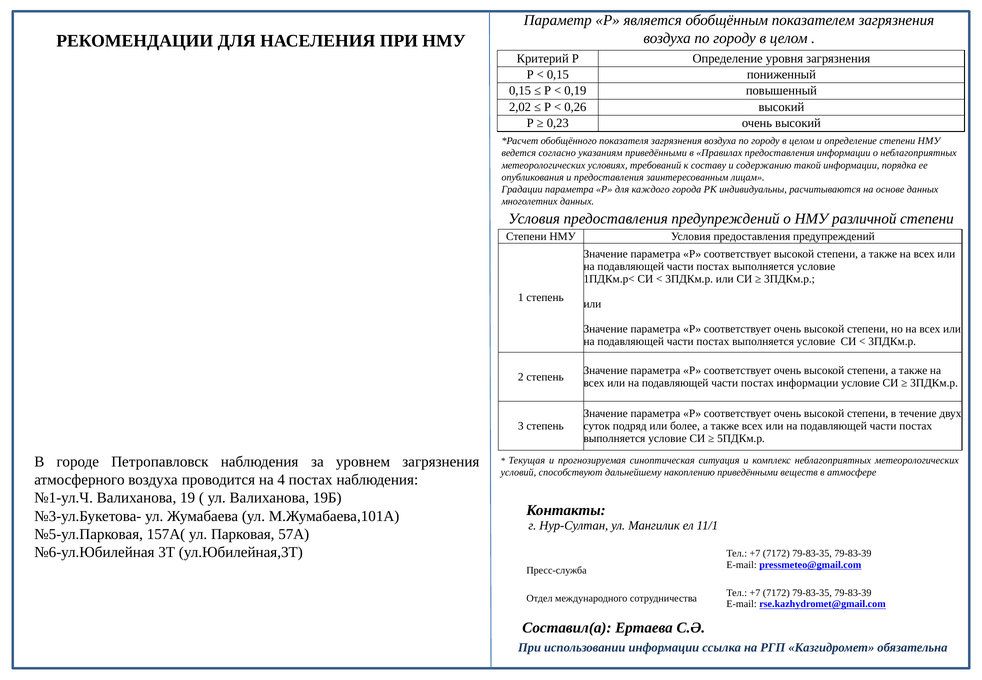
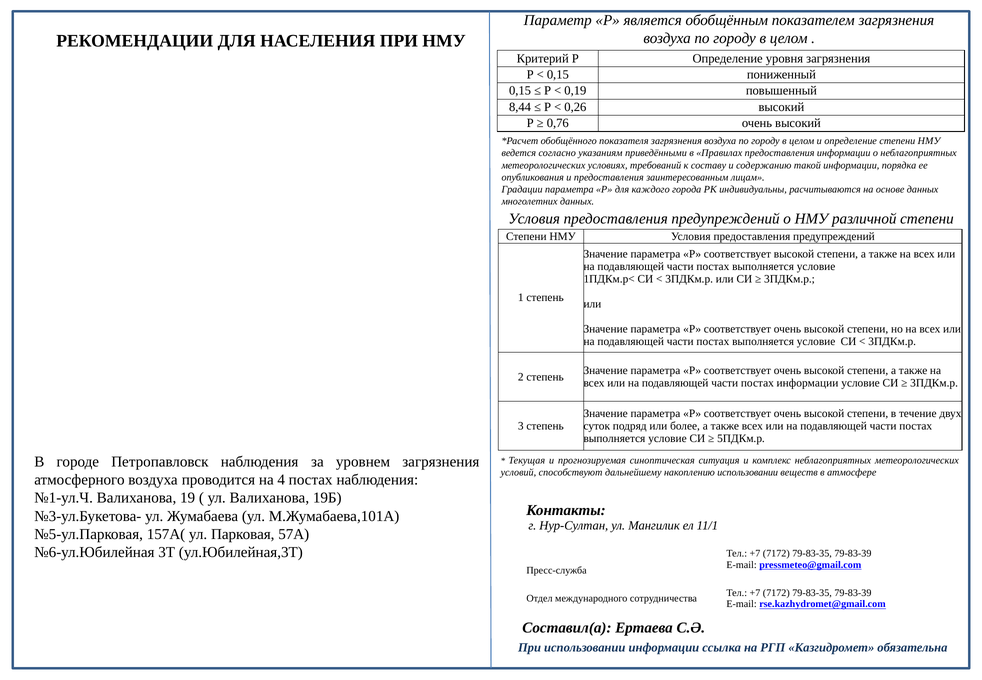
2,02: 2,02 -> 8,44
0,23: 0,23 -> 0,76
накоплению приведёнными: приведёнными -> использовании
